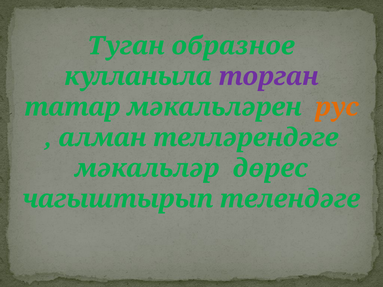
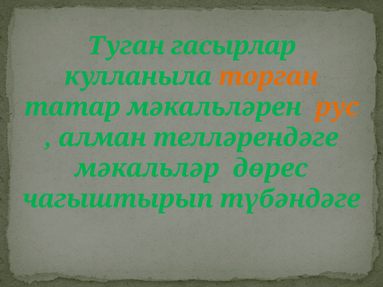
образное: образное -> гасырлар
торган colour: purple -> orange
телендәге: телендәге -> түбәндәге
